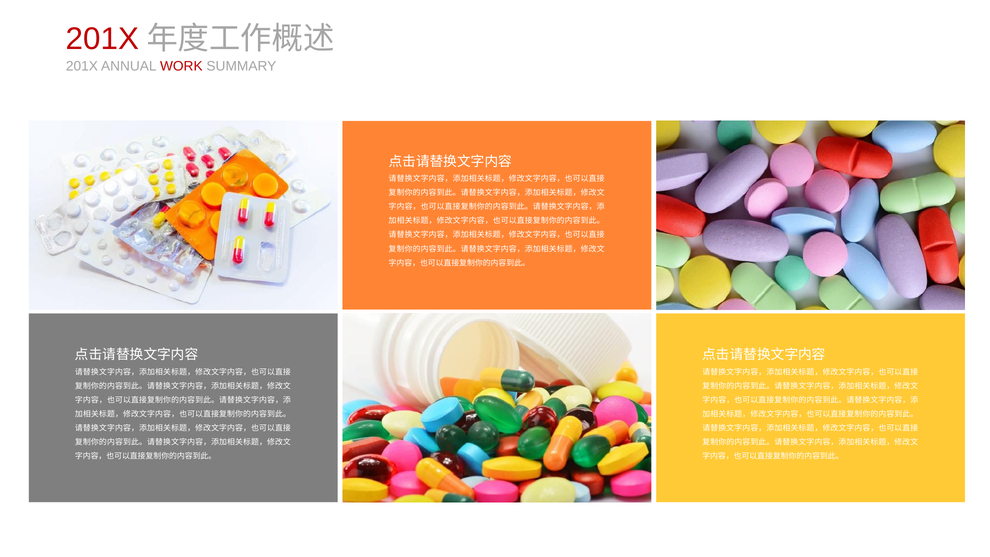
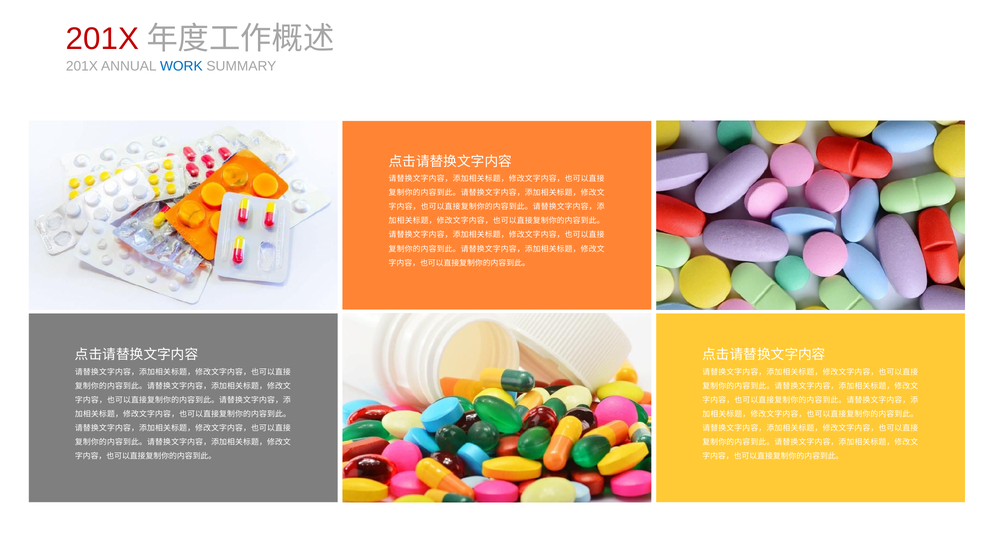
WORK colour: red -> blue
